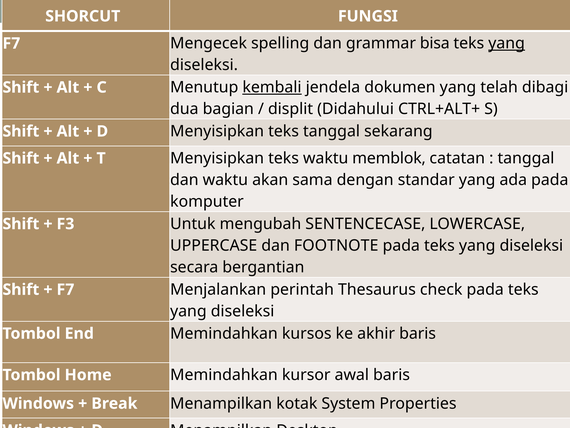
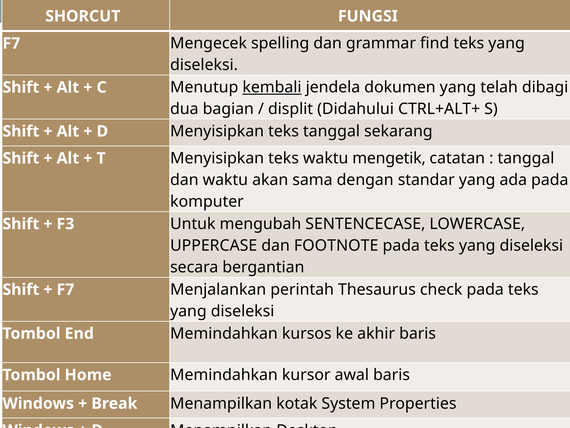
bisa: bisa -> find
yang at (507, 43) underline: present -> none
memblok: memblok -> mengetik
